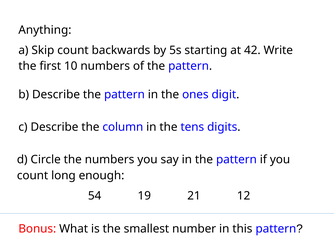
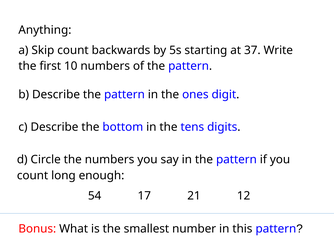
42: 42 -> 37
column: column -> bottom
19: 19 -> 17
